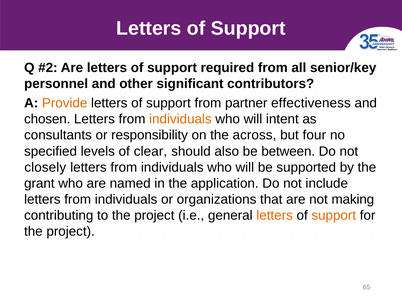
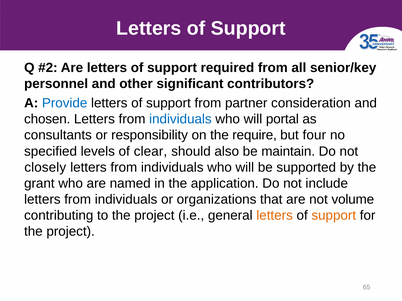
Provide colour: orange -> blue
effectiveness: effectiveness -> consideration
individuals at (180, 119) colour: orange -> blue
intent: intent -> portal
across: across -> require
between: between -> maintain
making: making -> volume
